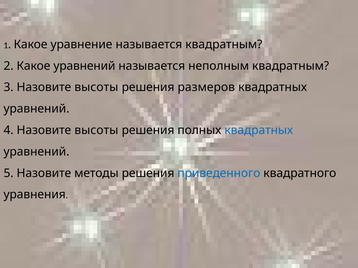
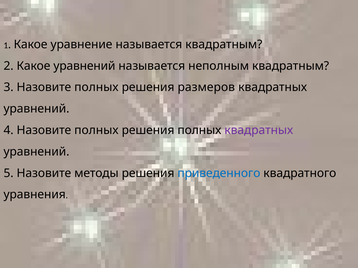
3 Назовите высоты: высоты -> полных
4 Назовите высоты: высоты -> полных
квадратных at (259, 130) colour: blue -> purple
